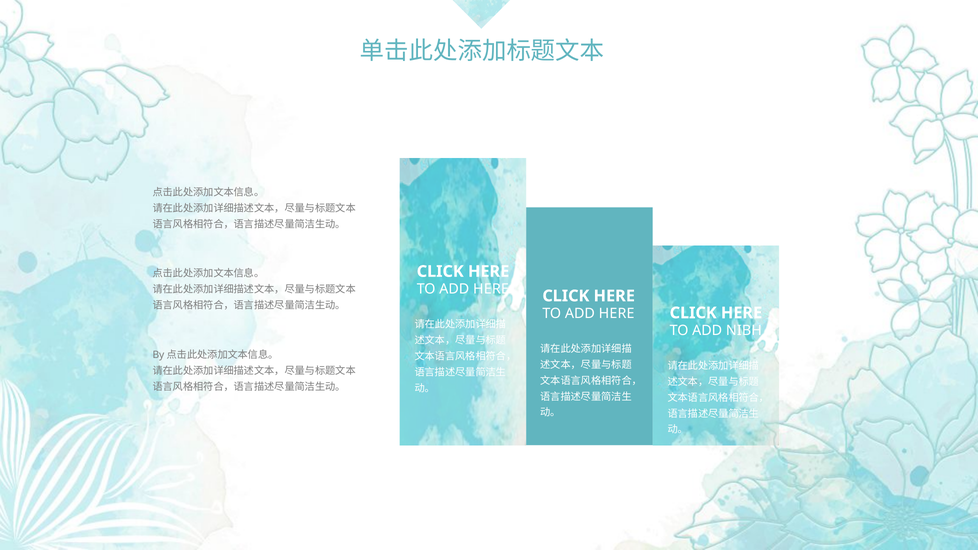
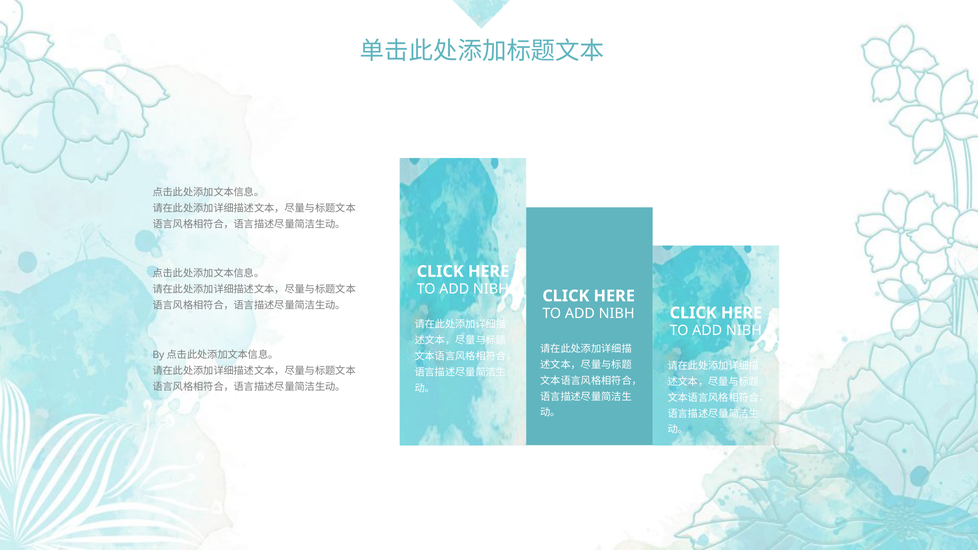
HERE at (491, 289): HERE -> NIBH
HERE at (617, 314): HERE -> NIBH
